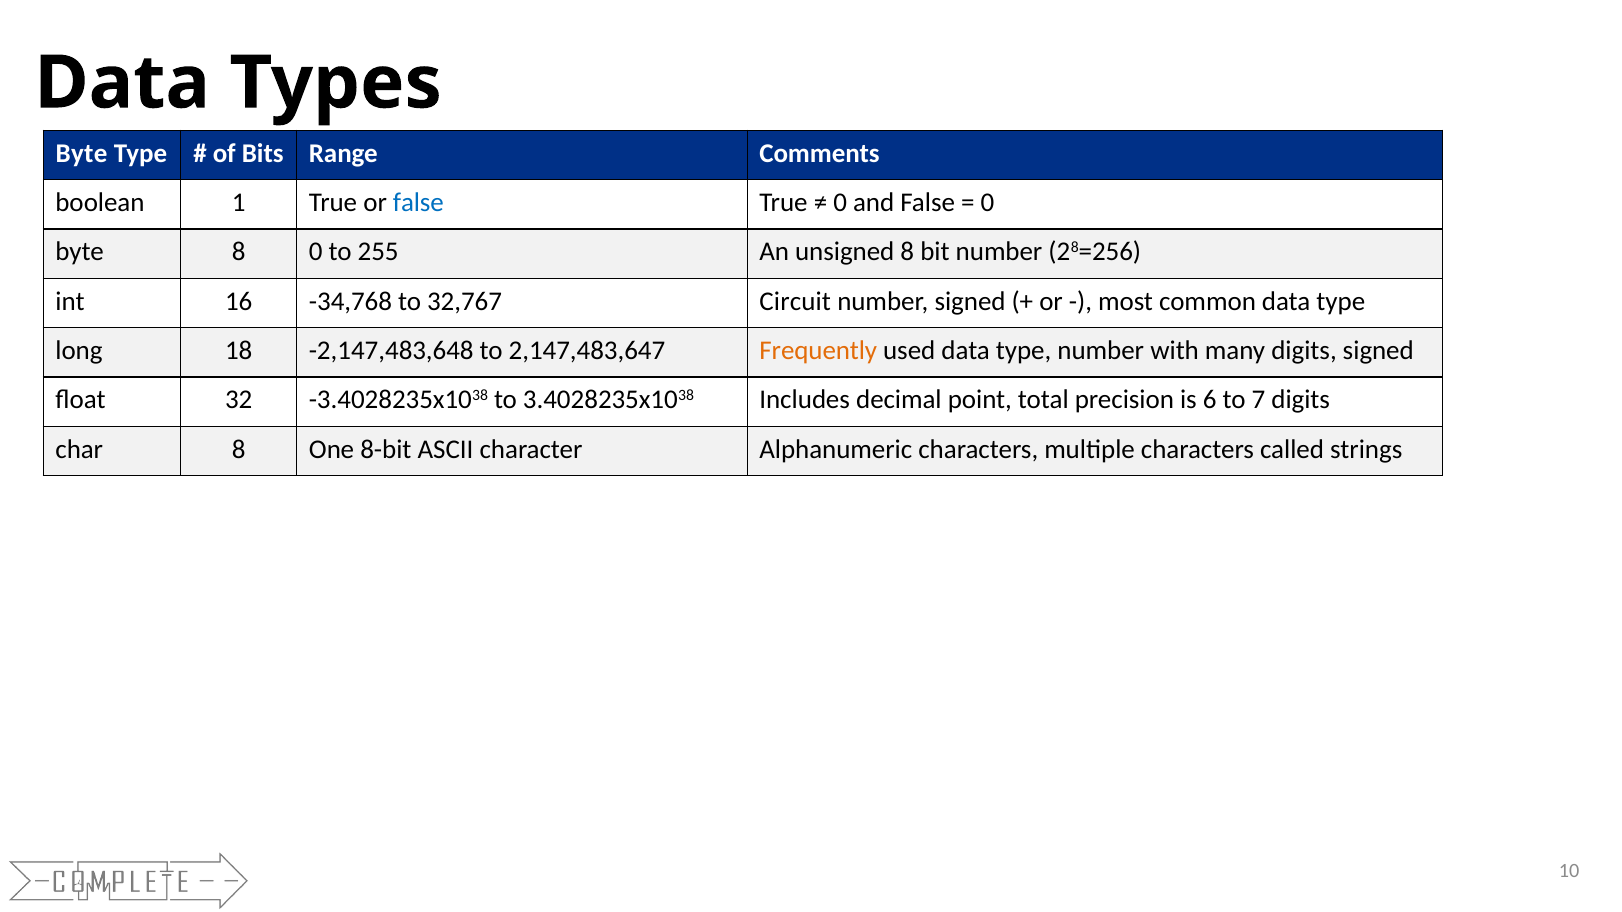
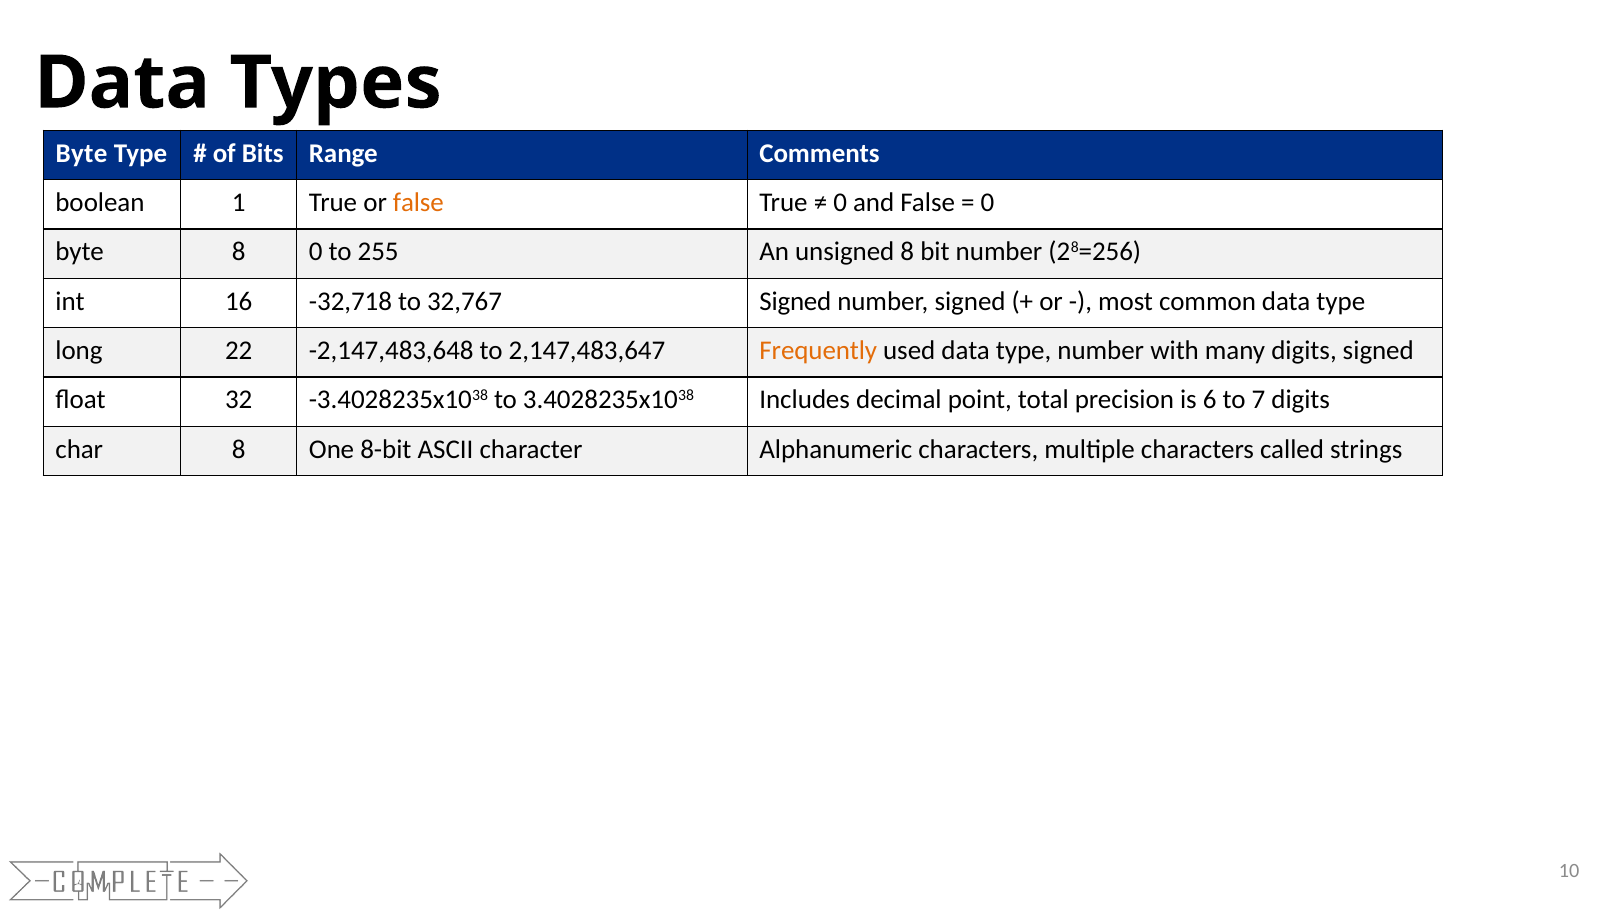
false at (418, 203) colour: blue -> orange
-34,768: -34,768 -> -32,718
32,767 Circuit: Circuit -> Signed
18: 18 -> 22
